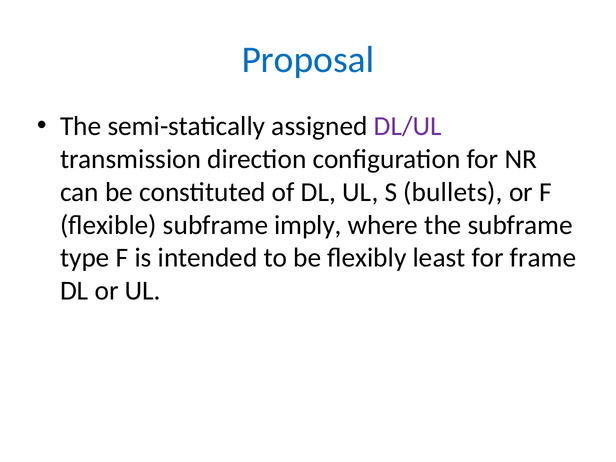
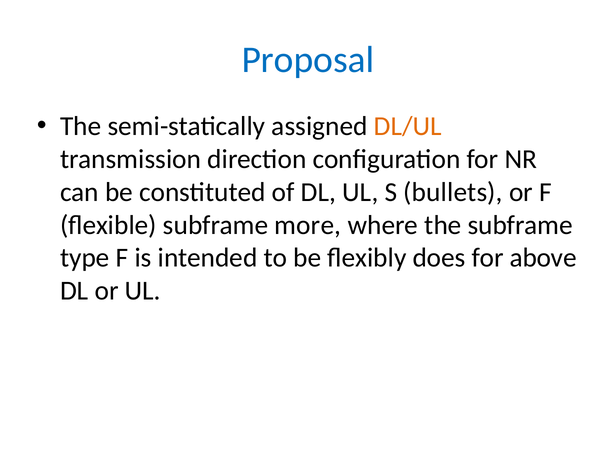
DL/UL colour: purple -> orange
imply: imply -> more
least: least -> does
frame: frame -> above
